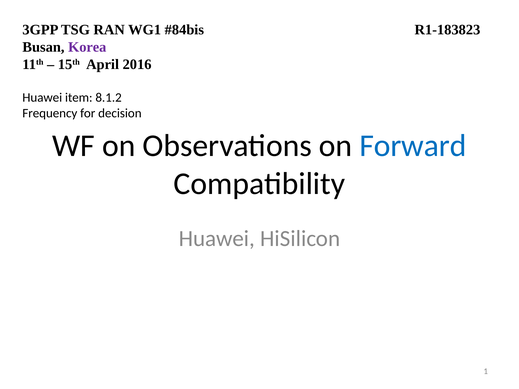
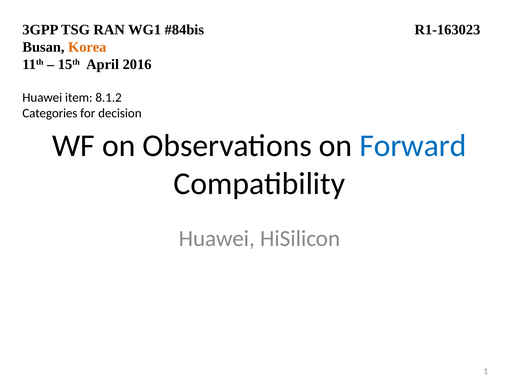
R1-183823: R1-183823 -> R1-163023
Korea colour: purple -> orange
Frequency: Frequency -> Categories
